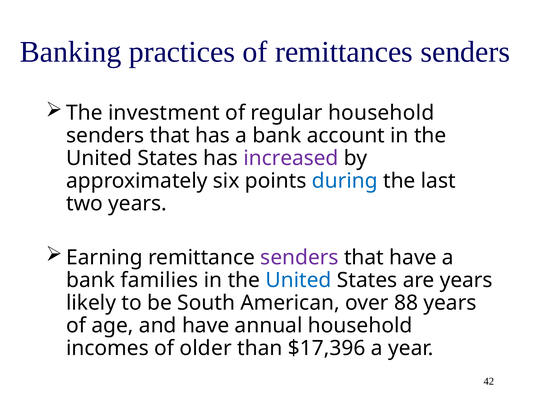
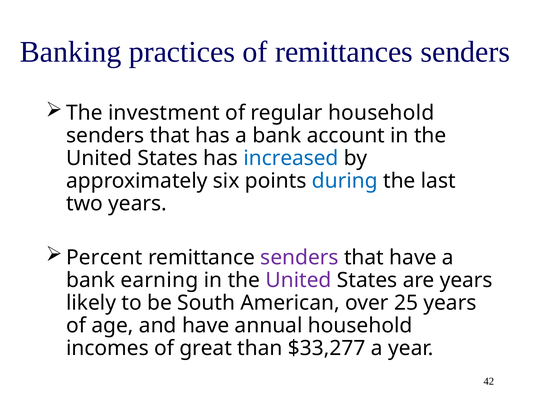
increased colour: purple -> blue
Earning: Earning -> Percent
families: families -> earning
United at (298, 280) colour: blue -> purple
88: 88 -> 25
older: older -> great
$17,396: $17,396 -> $33,277
